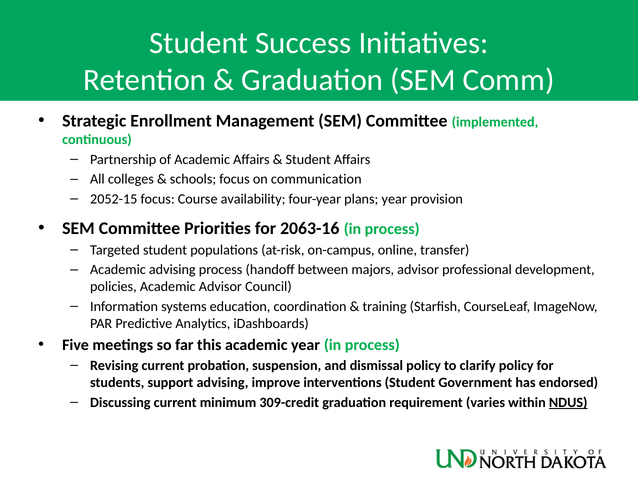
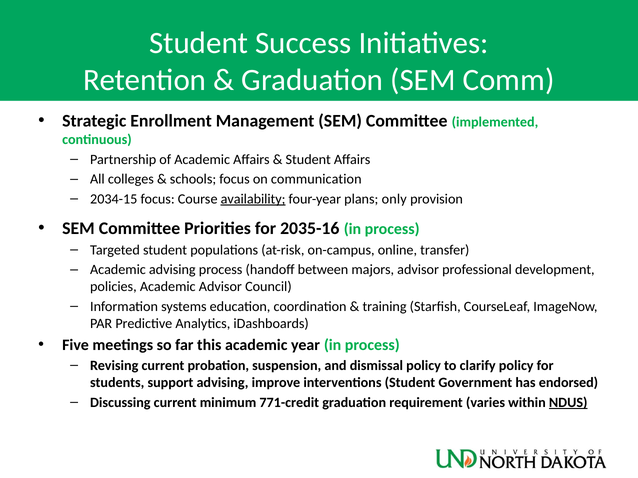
2052-15: 2052-15 -> 2034-15
availability underline: none -> present
plans year: year -> only
2063-16: 2063-16 -> 2035-16
309-credit: 309-credit -> 771-credit
